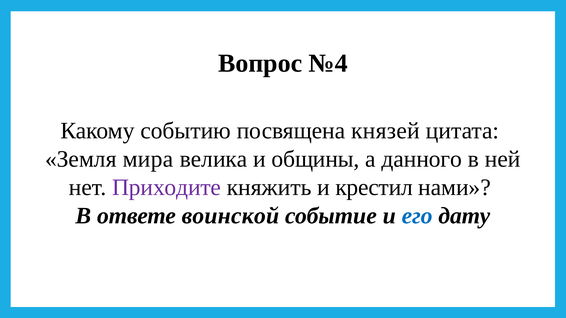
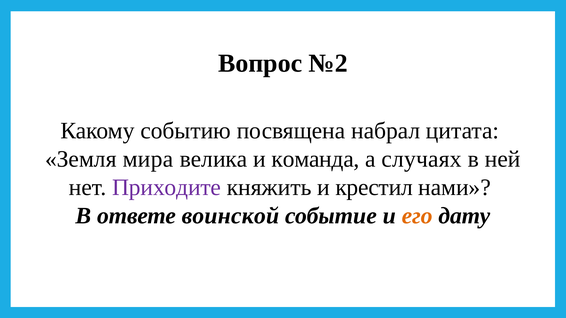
№4: №4 -> №2
князей: князей -> набрал
общины: общины -> команда
данного: данного -> случаях
его colour: blue -> orange
